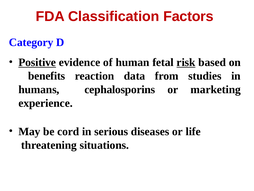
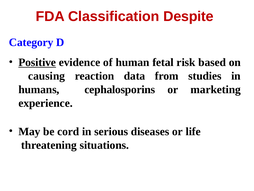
Factors: Factors -> Despite
risk underline: present -> none
benefits: benefits -> causing
